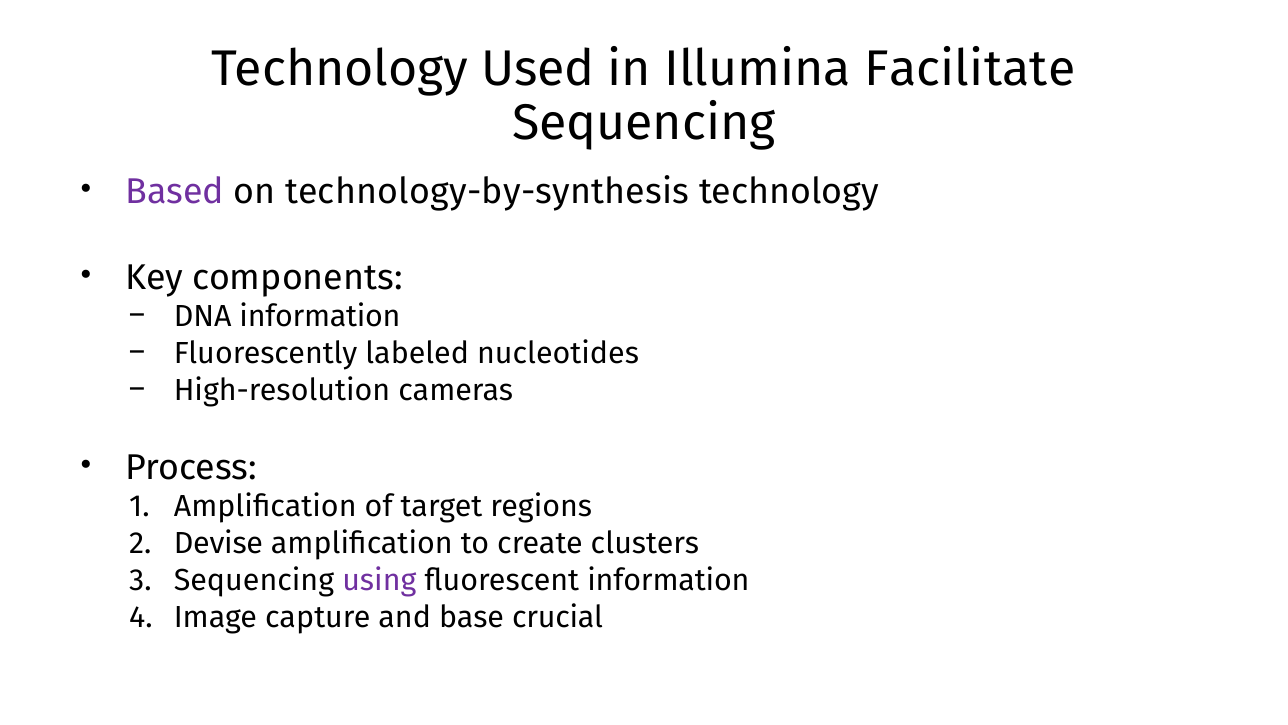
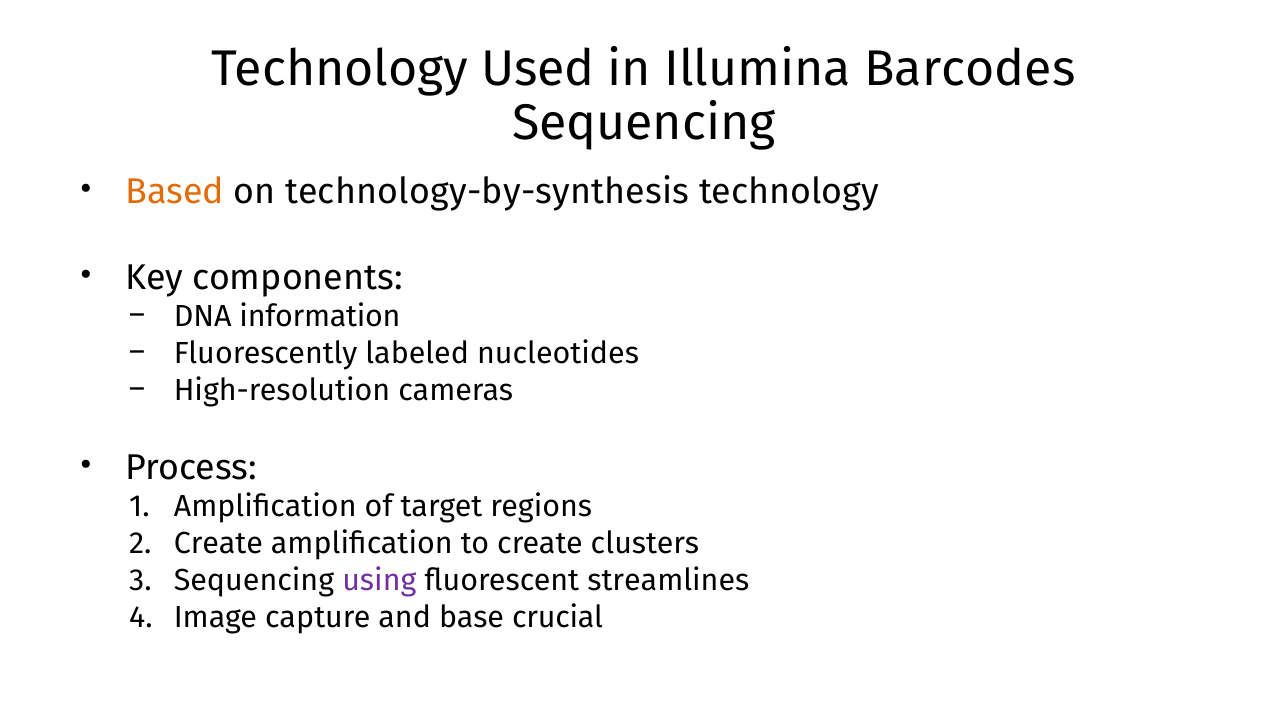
Facilitate: Facilitate -> Barcodes
Based colour: purple -> orange
Devise at (218, 543): Devise -> Create
fluorescent information: information -> streamlines
